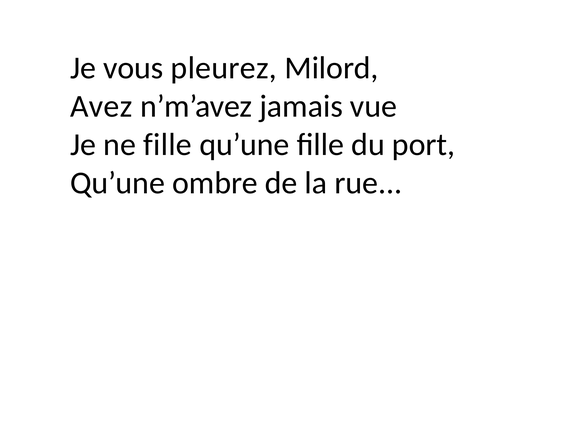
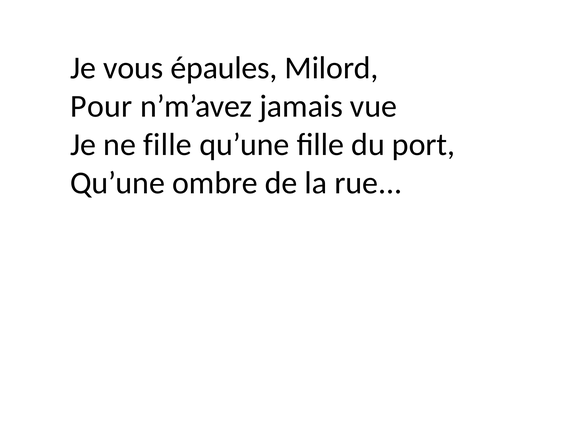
pleurez: pleurez -> épaules
Avez: Avez -> Pour
